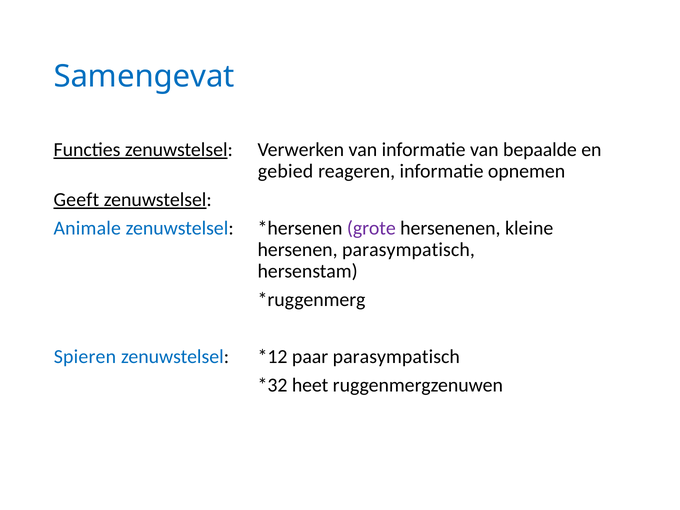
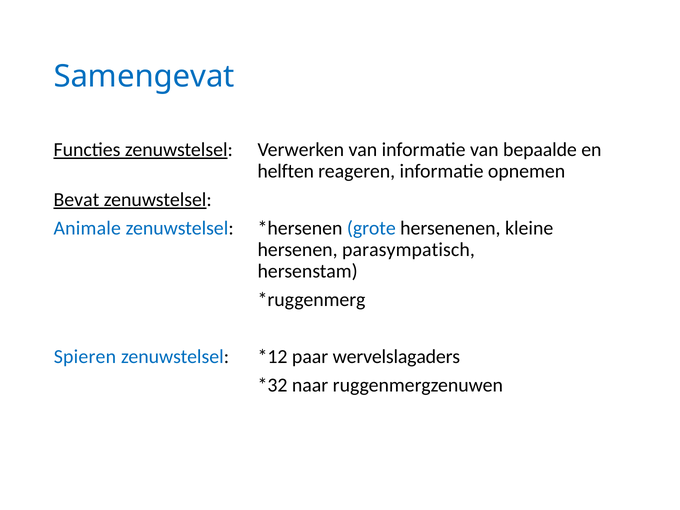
gebied: gebied -> helften
Geeft: Geeft -> Bevat
grote colour: purple -> blue
paar parasympatisch: parasympatisch -> wervelslagaders
heet: heet -> naar
